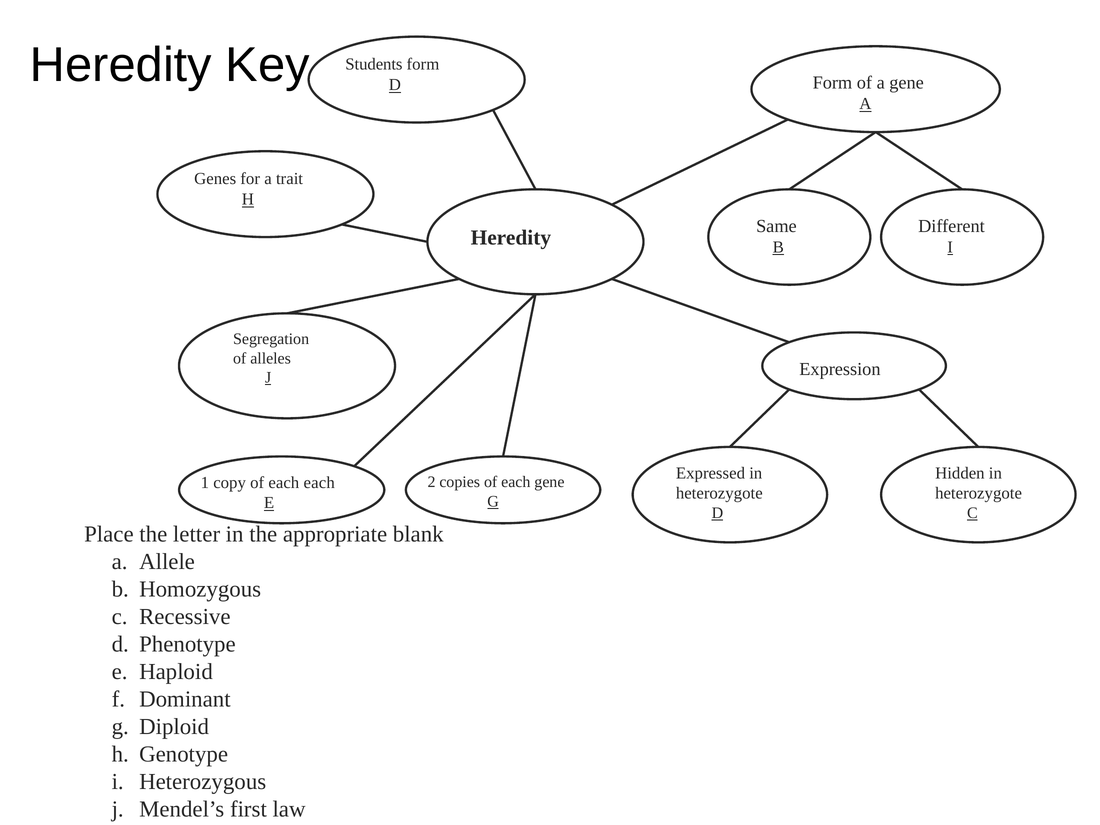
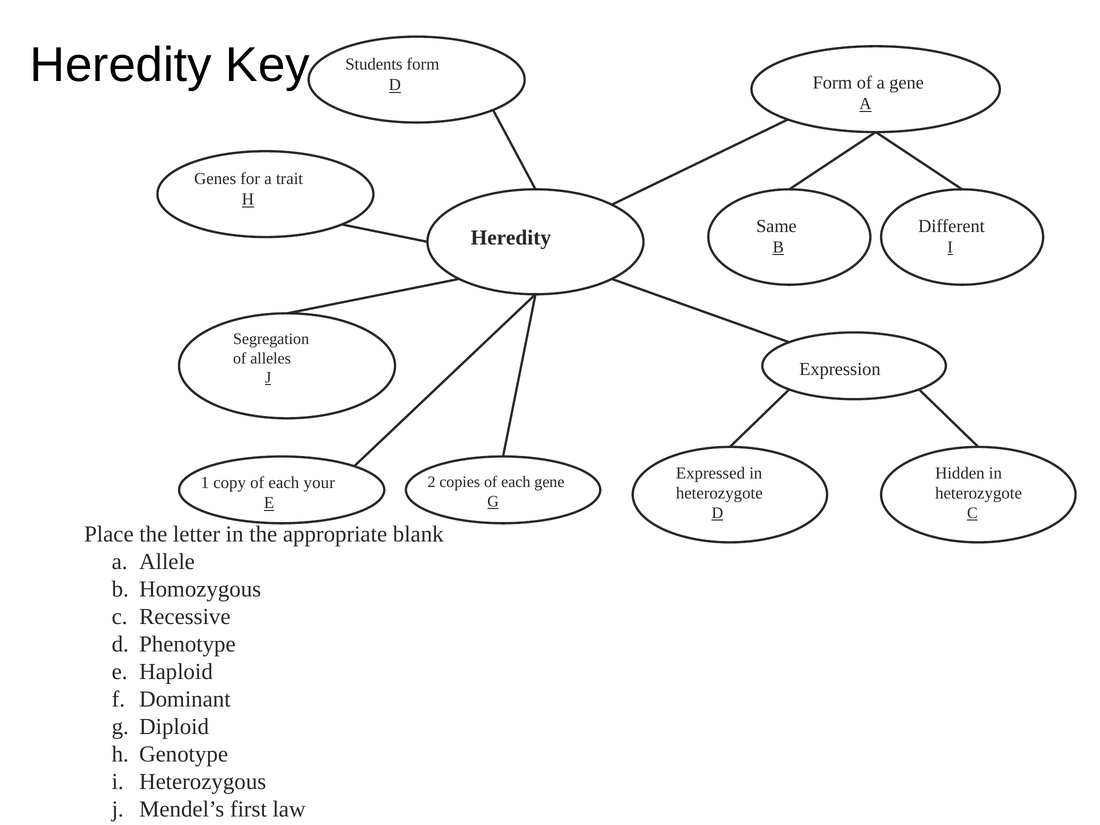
each each: each -> your
